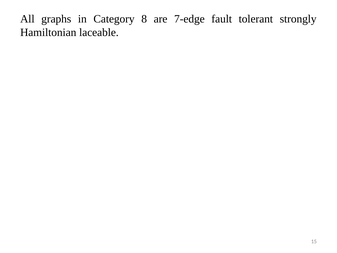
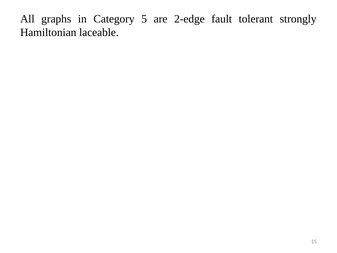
8: 8 -> 5
7-edge: 7-edge -> 2-edge
